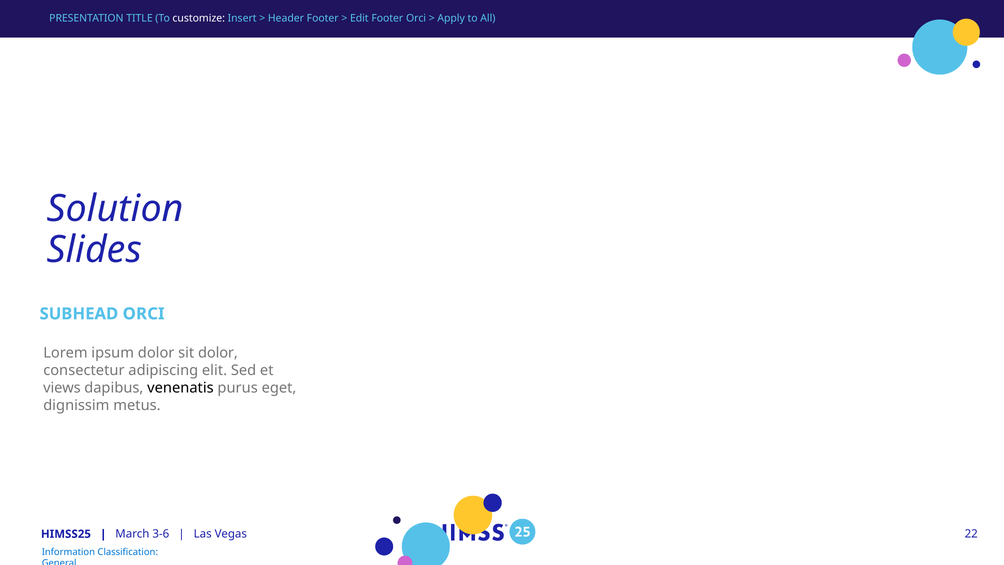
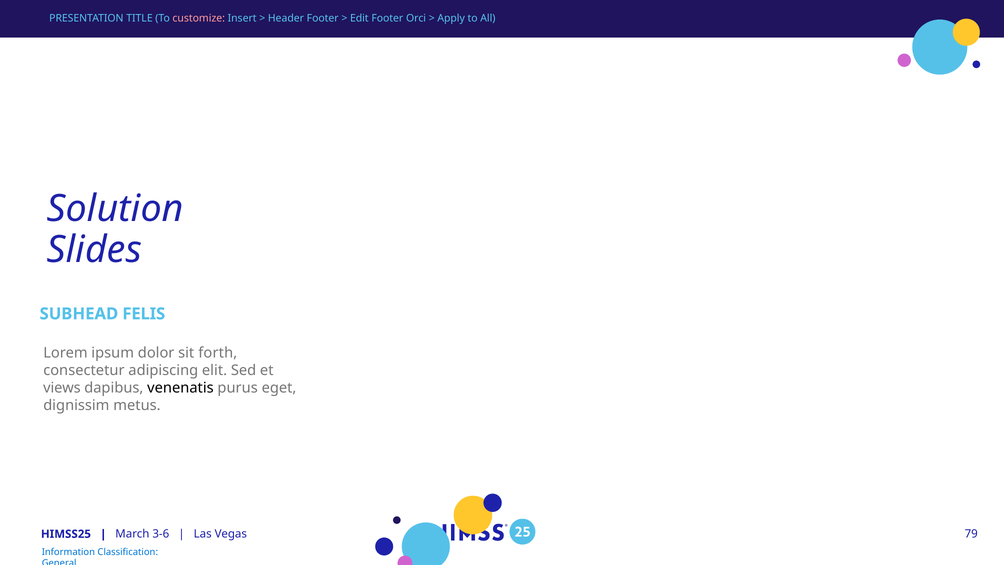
customize colour: white -> pink
SUBHEAD ORCI: ORCI -> FELIS
sit dolor: dolor -> forth
22: 22 -> 79
